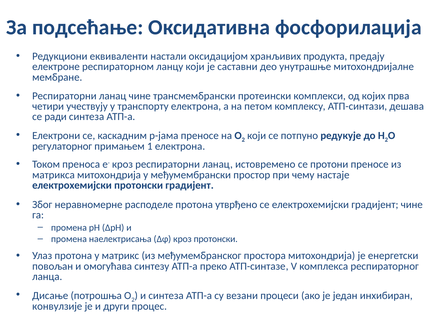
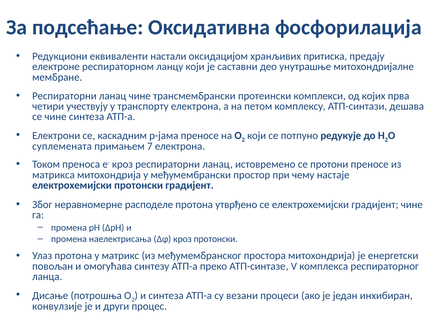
продукта: продукта -> притиска
се ради: ради -> чине
регулаторног: регулаторног -> суплемената
1: 1 -> 7
